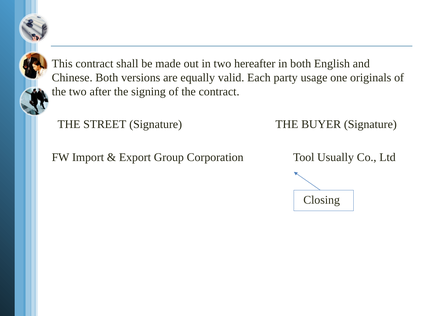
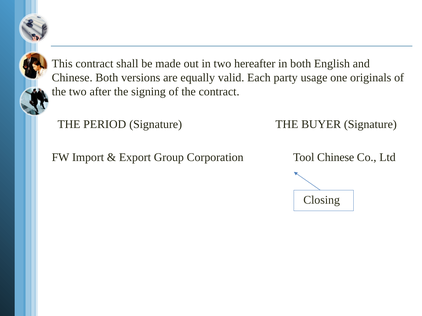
STREET: STREET -> PERIOD
Tool Usually: Usually -> Chinese
